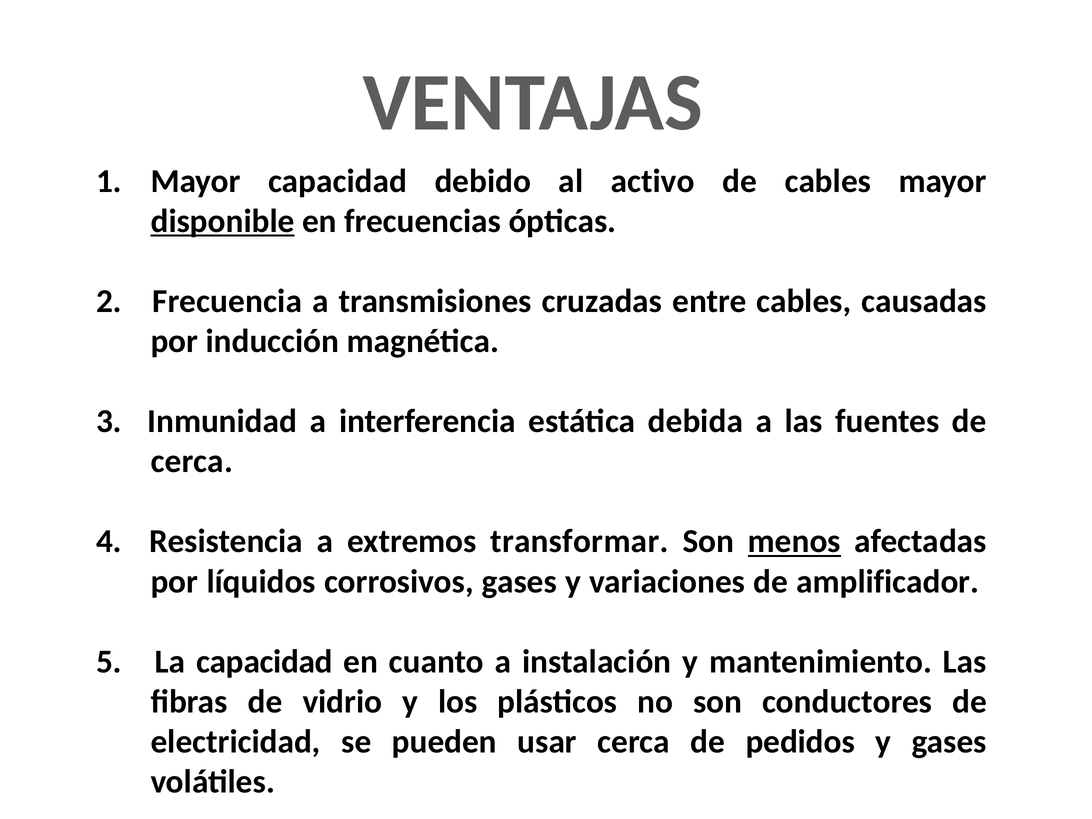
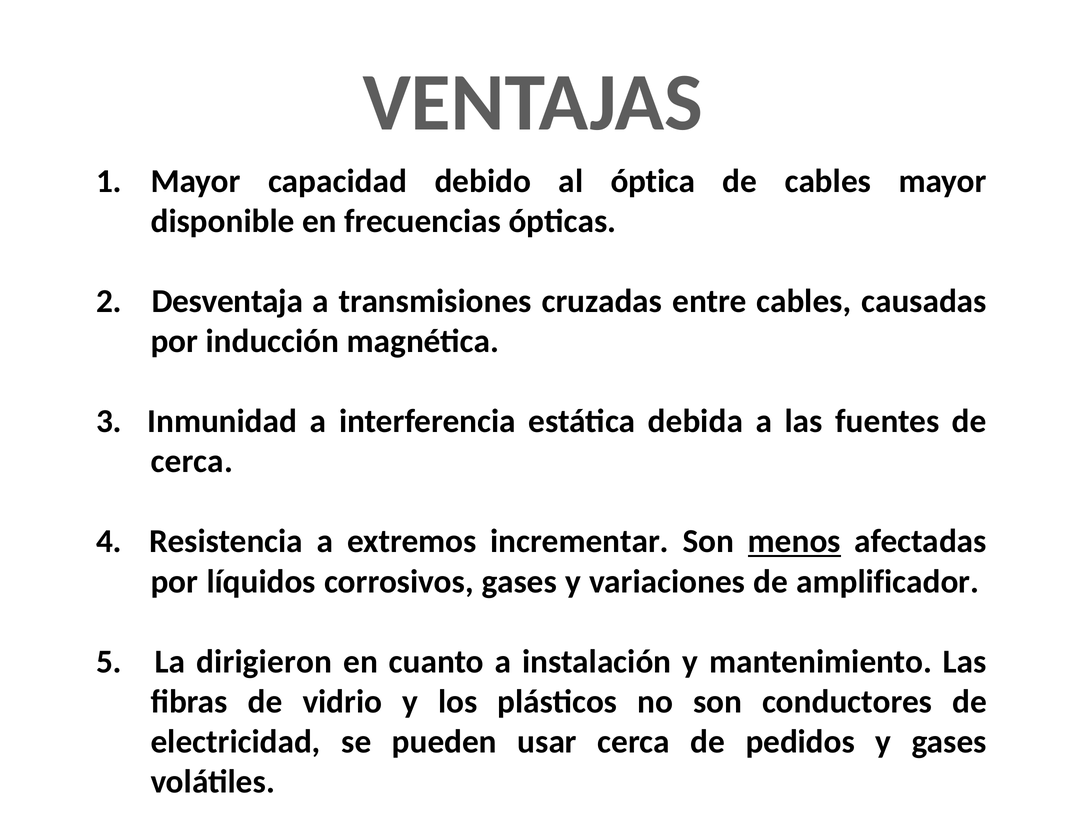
activo: activo -> óptica
disponible underline: present -> none
Frecuencia: Frecuencia -> Desventaja
transformar: transformar -> incrementar
La capacidad: capacidad -> dirigieron
